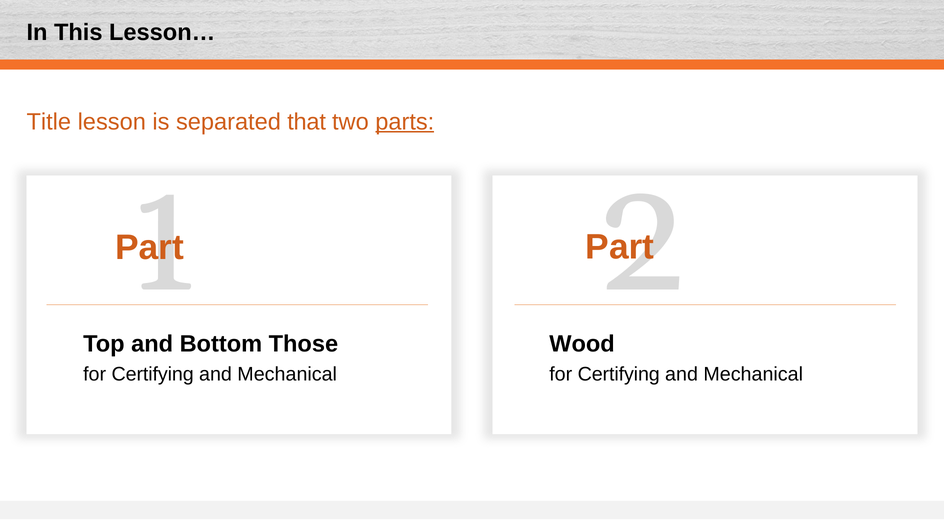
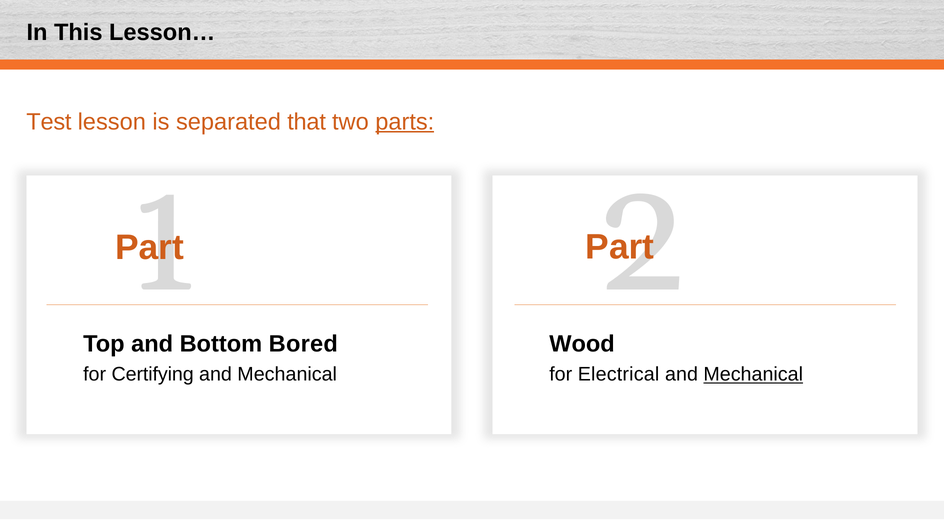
Title: Title -> Test
Those: Those -> Bored
Certifying at (619, 374): Certifying -> Electrical
Mechanical at (753, 374) underline: none -> present
